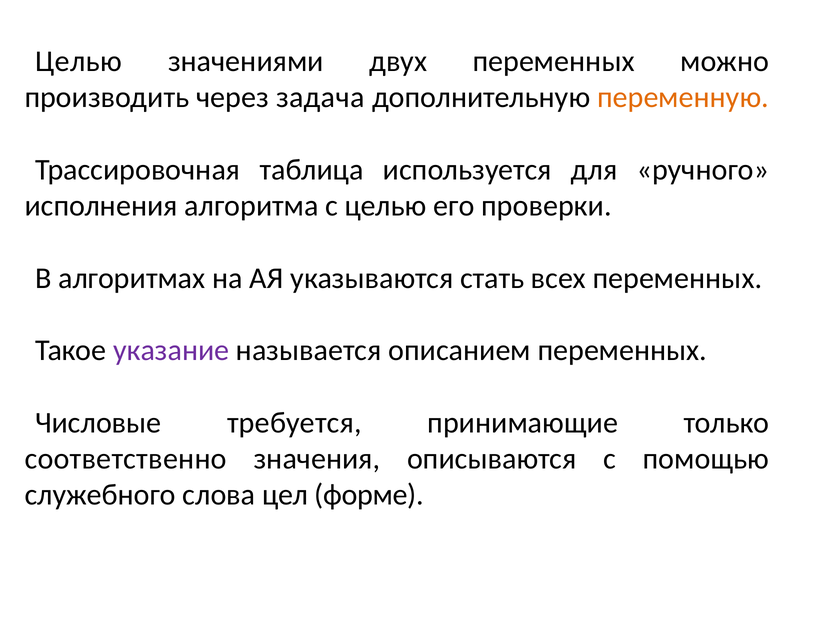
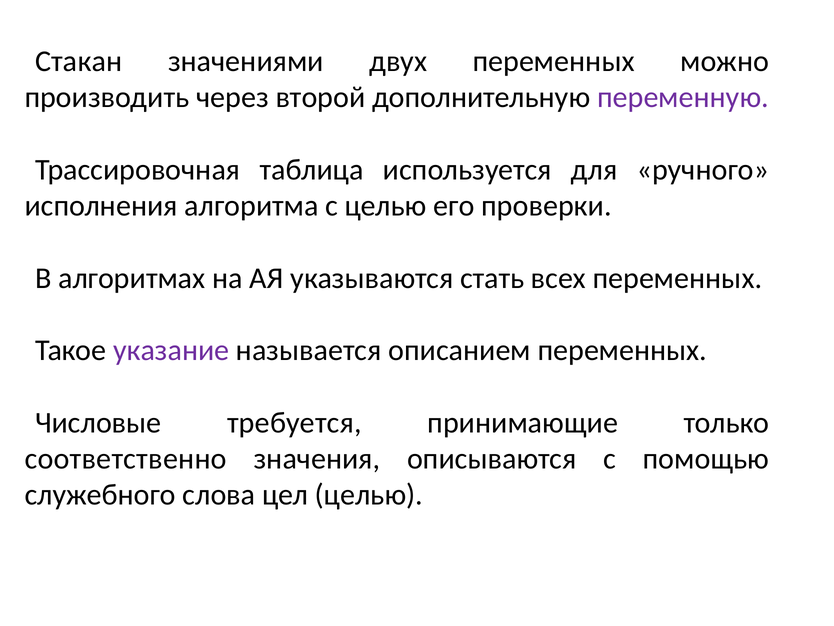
Целью at (79, 61): Целью -> Стакан
задача: задача -> второй
переменную colour: orange -> purple
цел форме: форме -> целью
